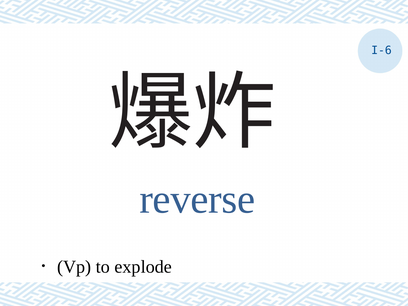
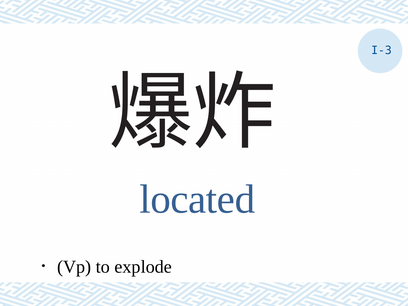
I-6: I-6 -> I-3
reverse: reverse -> located
